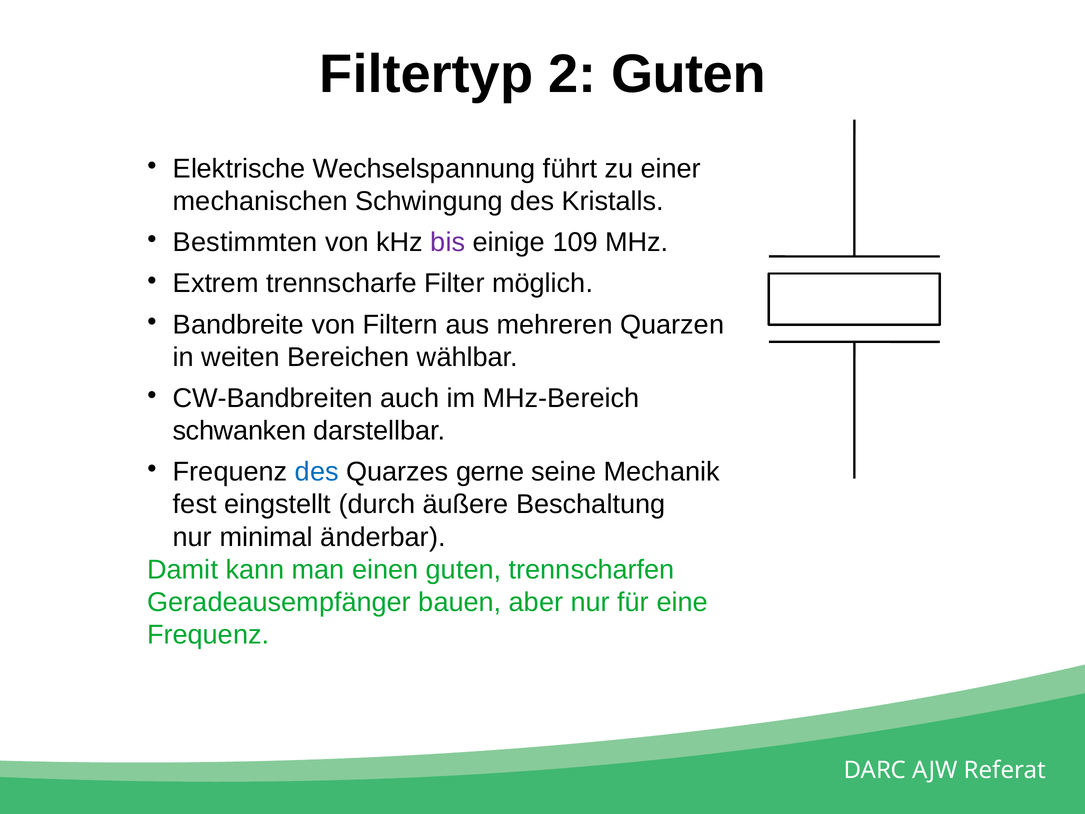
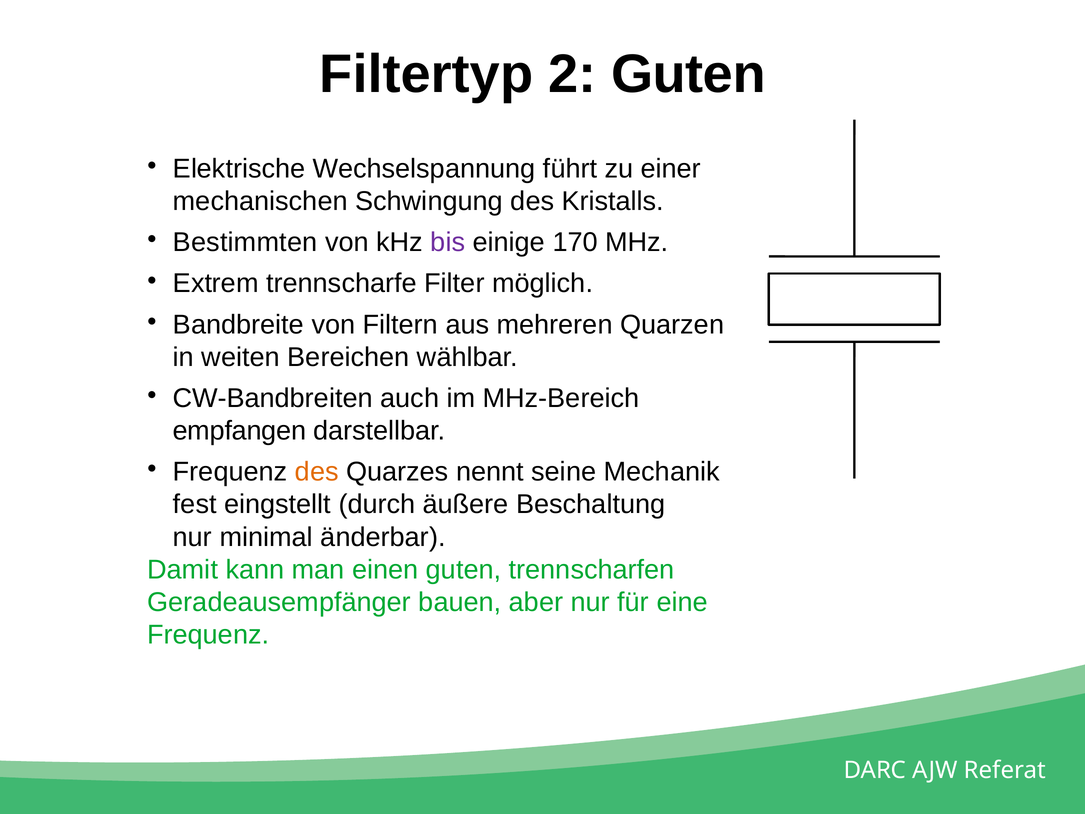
109: 109 -> 170
schwanken: schwanken -> empfangen
des at (317, 472) colour: blue -> orange
gerne: gerne -> nennt
